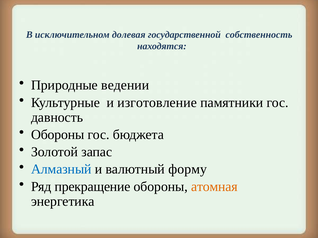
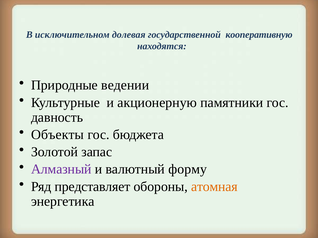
собственность: собственность -> кооперативную
изготовление: изготовление -> акционерную
Обороны at (58, 135): Обороны -> Объекты
Алмазный colour: blue -> purple
прекращение: прекращение -> представляет
